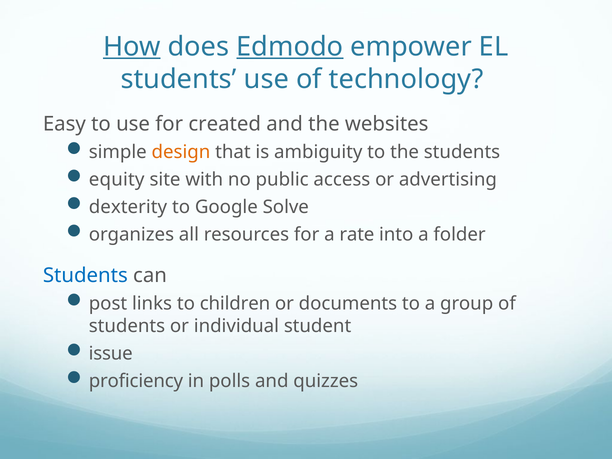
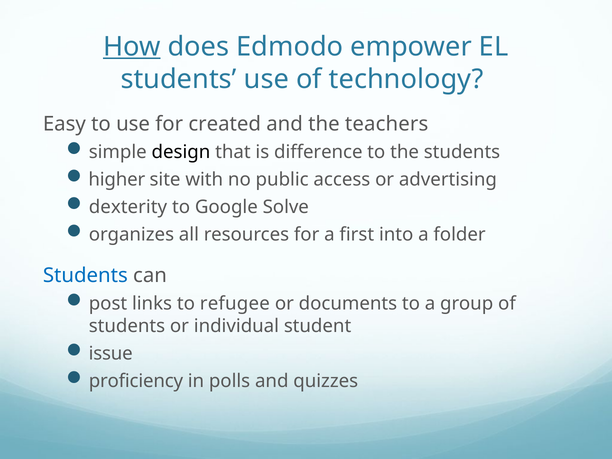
Edmodo underline: present -> none
websites: websites -> teachers
design colour: orange -> black
ambiguity: ambiguity -> difference
equity: equity -> higher
rate: rate -> first
children: children -> refugee
